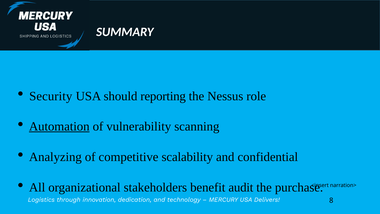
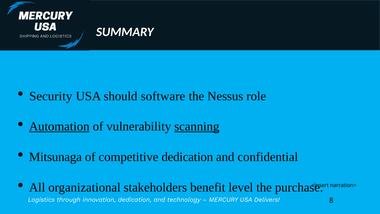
reporting: reporting -> software
scanning underline: none -> present
Analyzing: Analyzing -> Mitsunaga
competitive scalability: scalability -> dedication
audit: audit -> level
